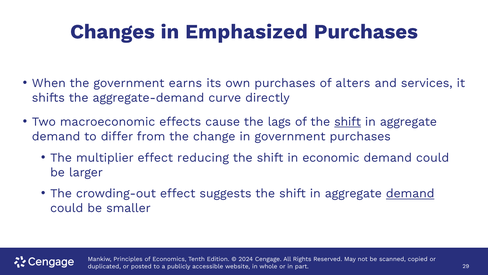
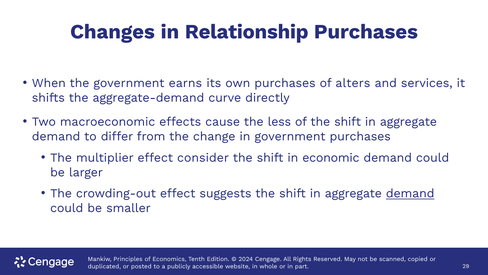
Emphasized: Emphasized -> Relationship
lags: lags -> less
shift at (348, 122) underline: present -> none
reducing: reducing -> consider
